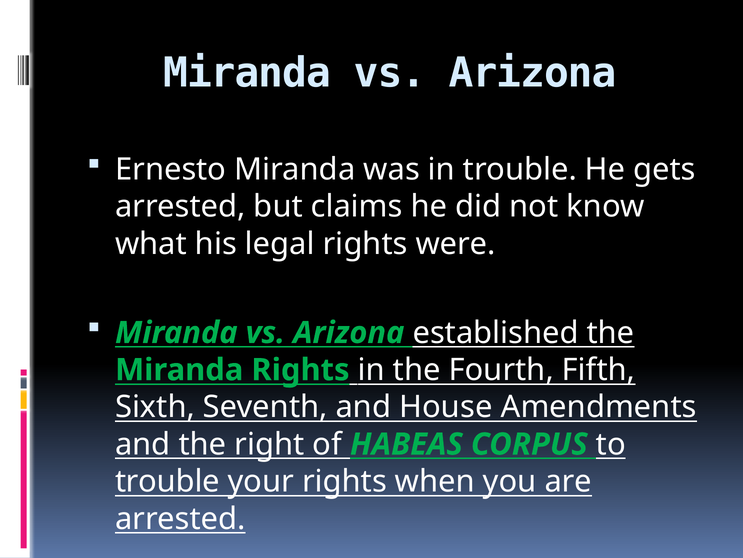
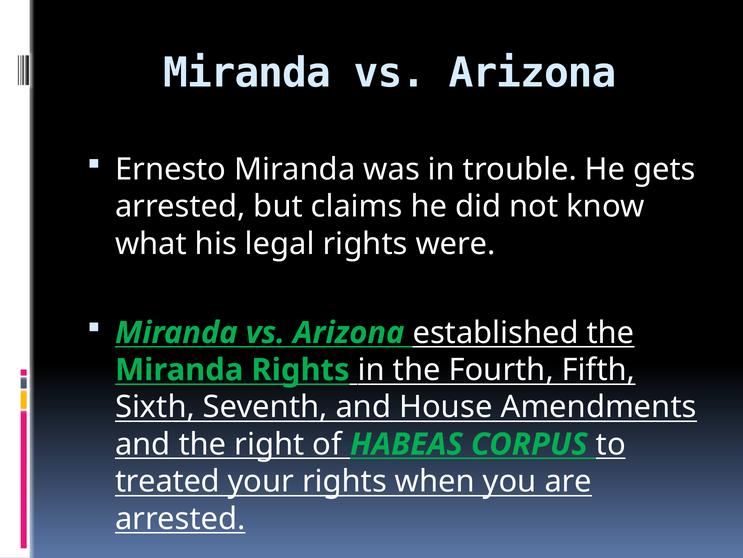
trouble at (167, 481): trouble -> treated
